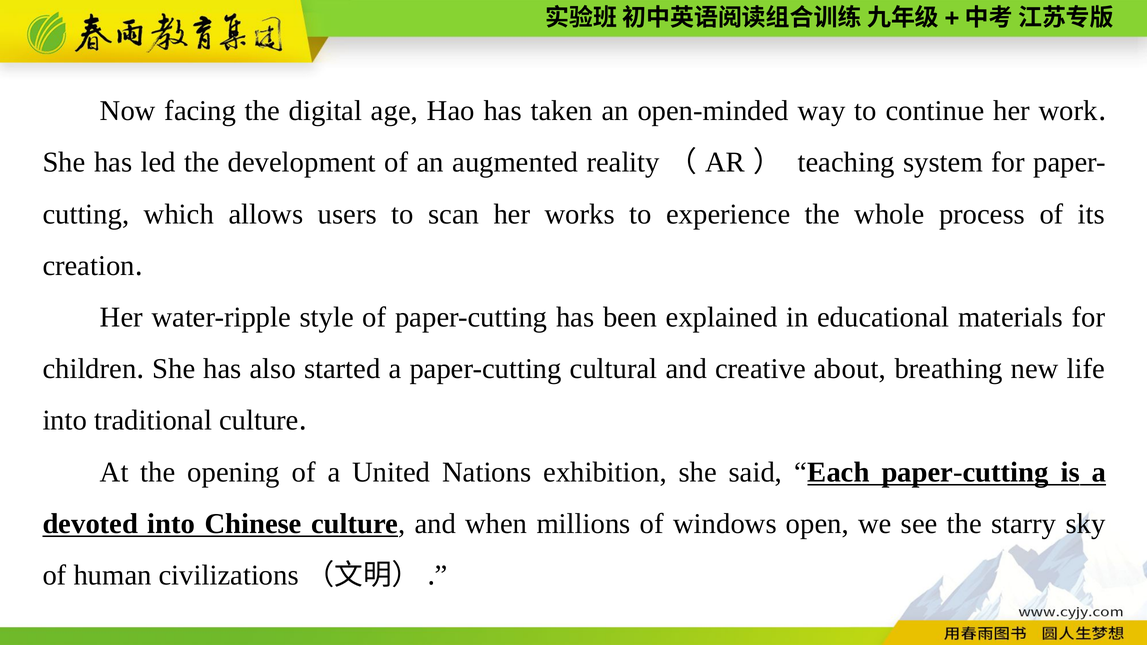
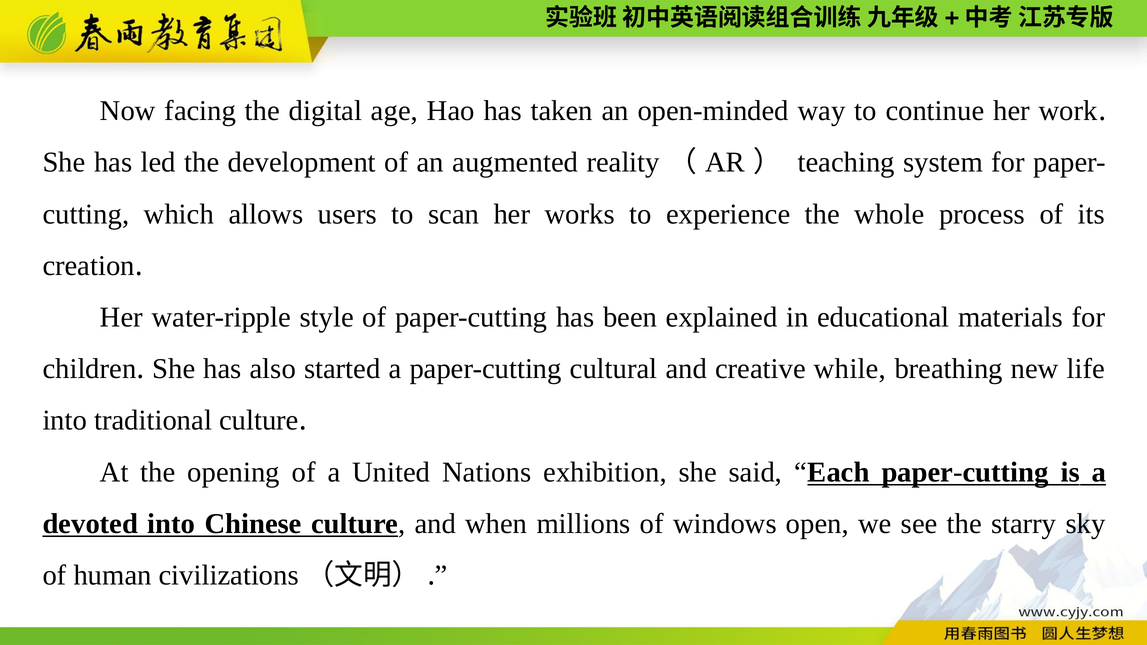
about: about -> while
